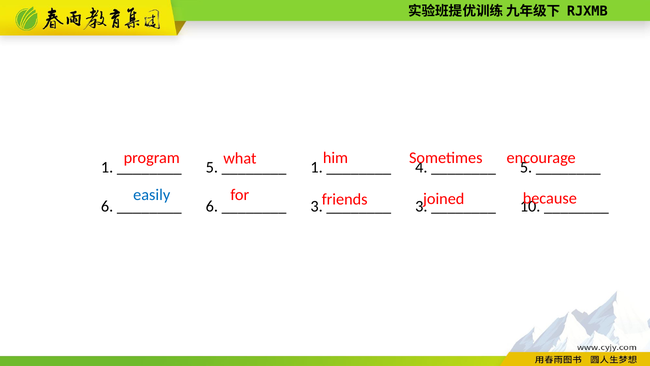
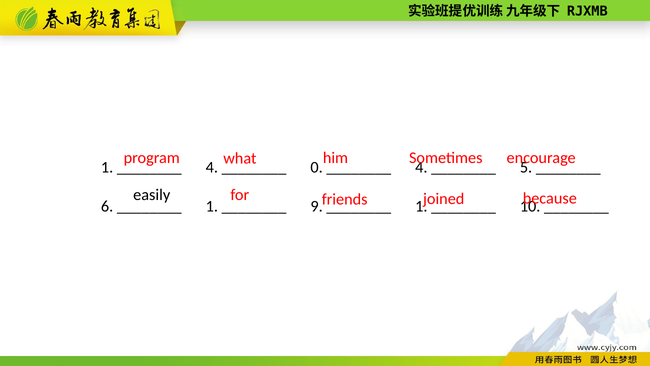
5 at (212, 167): 5 -> 4
1 at (317, 167): 1 -> 0
easily colour: blue -> black
6 at (212, 206): 6 -> 1
3 at (317, 206): 3 -> 9
3 at (421, 206): 3 -> 1
